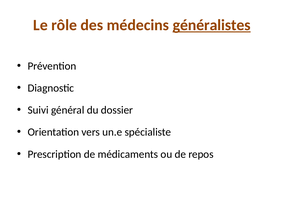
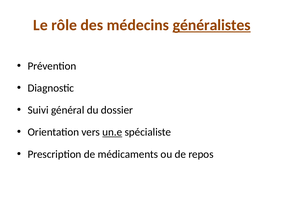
un.e underline: none -> present
